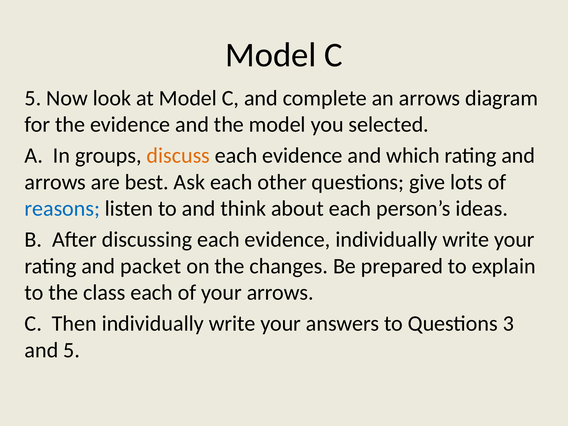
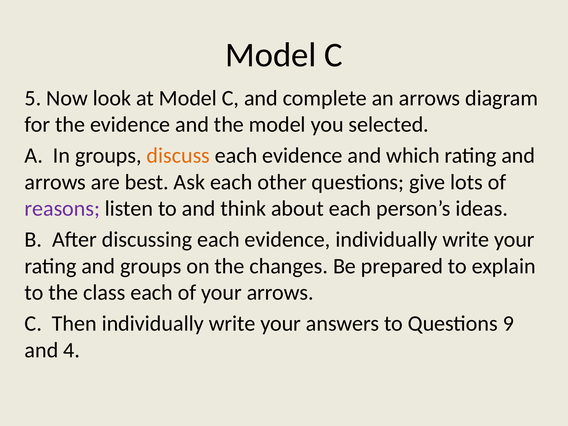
reasons colour: blue -> purple
and packet: packet -> groups
3: 3 -> 9
and 5: 5 -> 4
